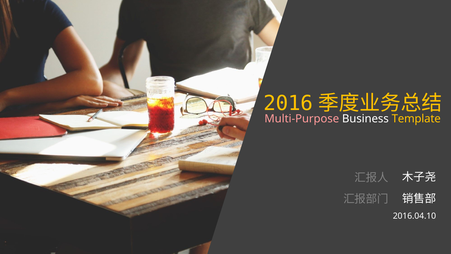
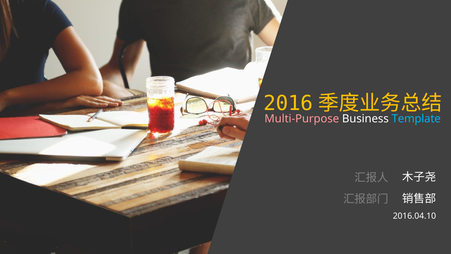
Template colour: yellow -> light blue
